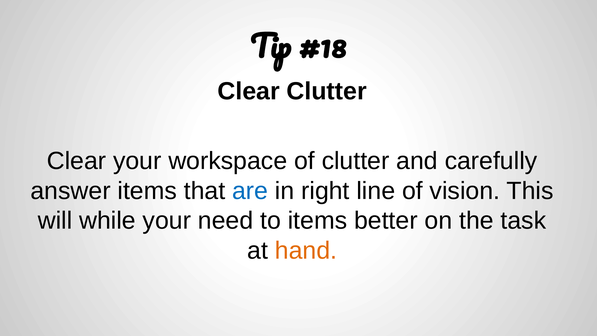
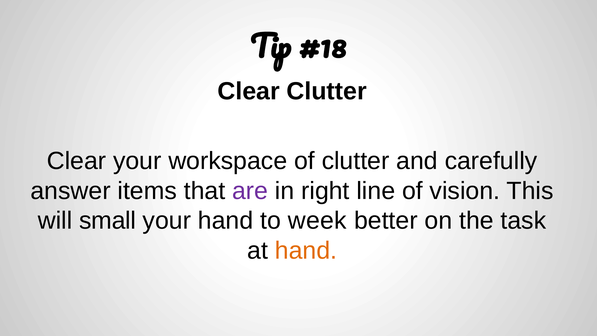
are colour: blue -> purple
while: while -> small
your need: need -> hand
to items: items -> week
